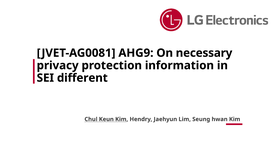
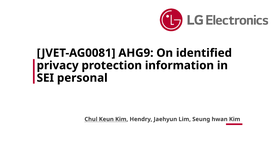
necessary: necessary -> identified
different: different -> personal
